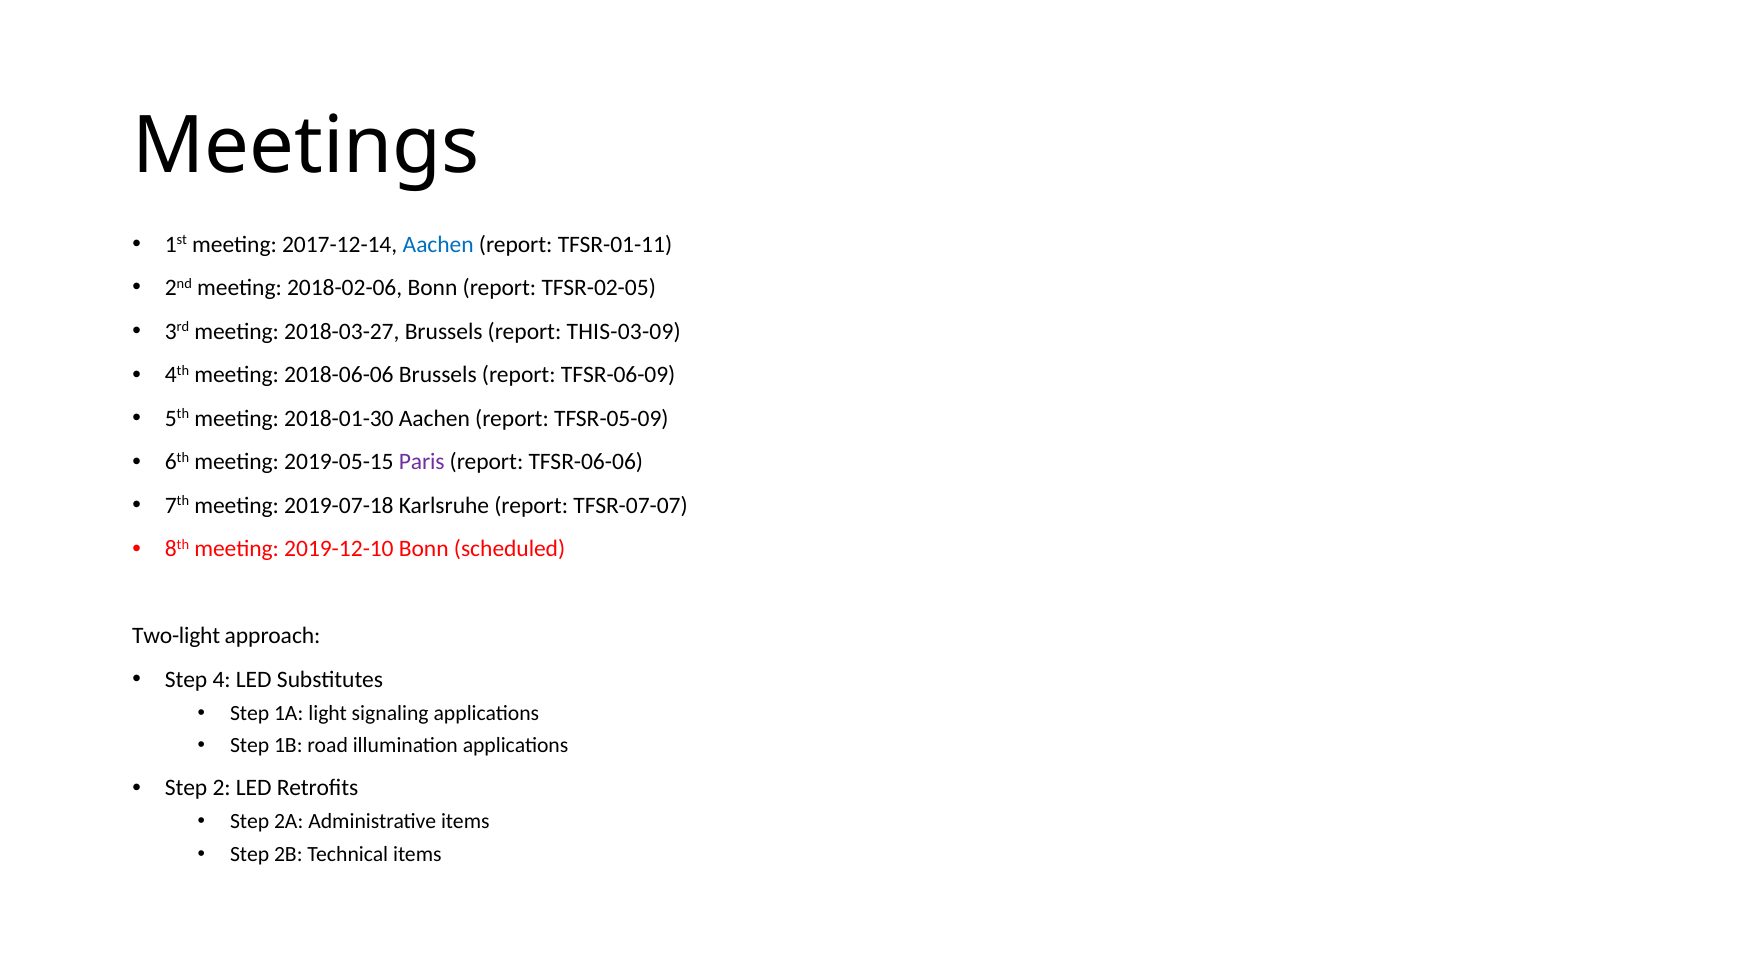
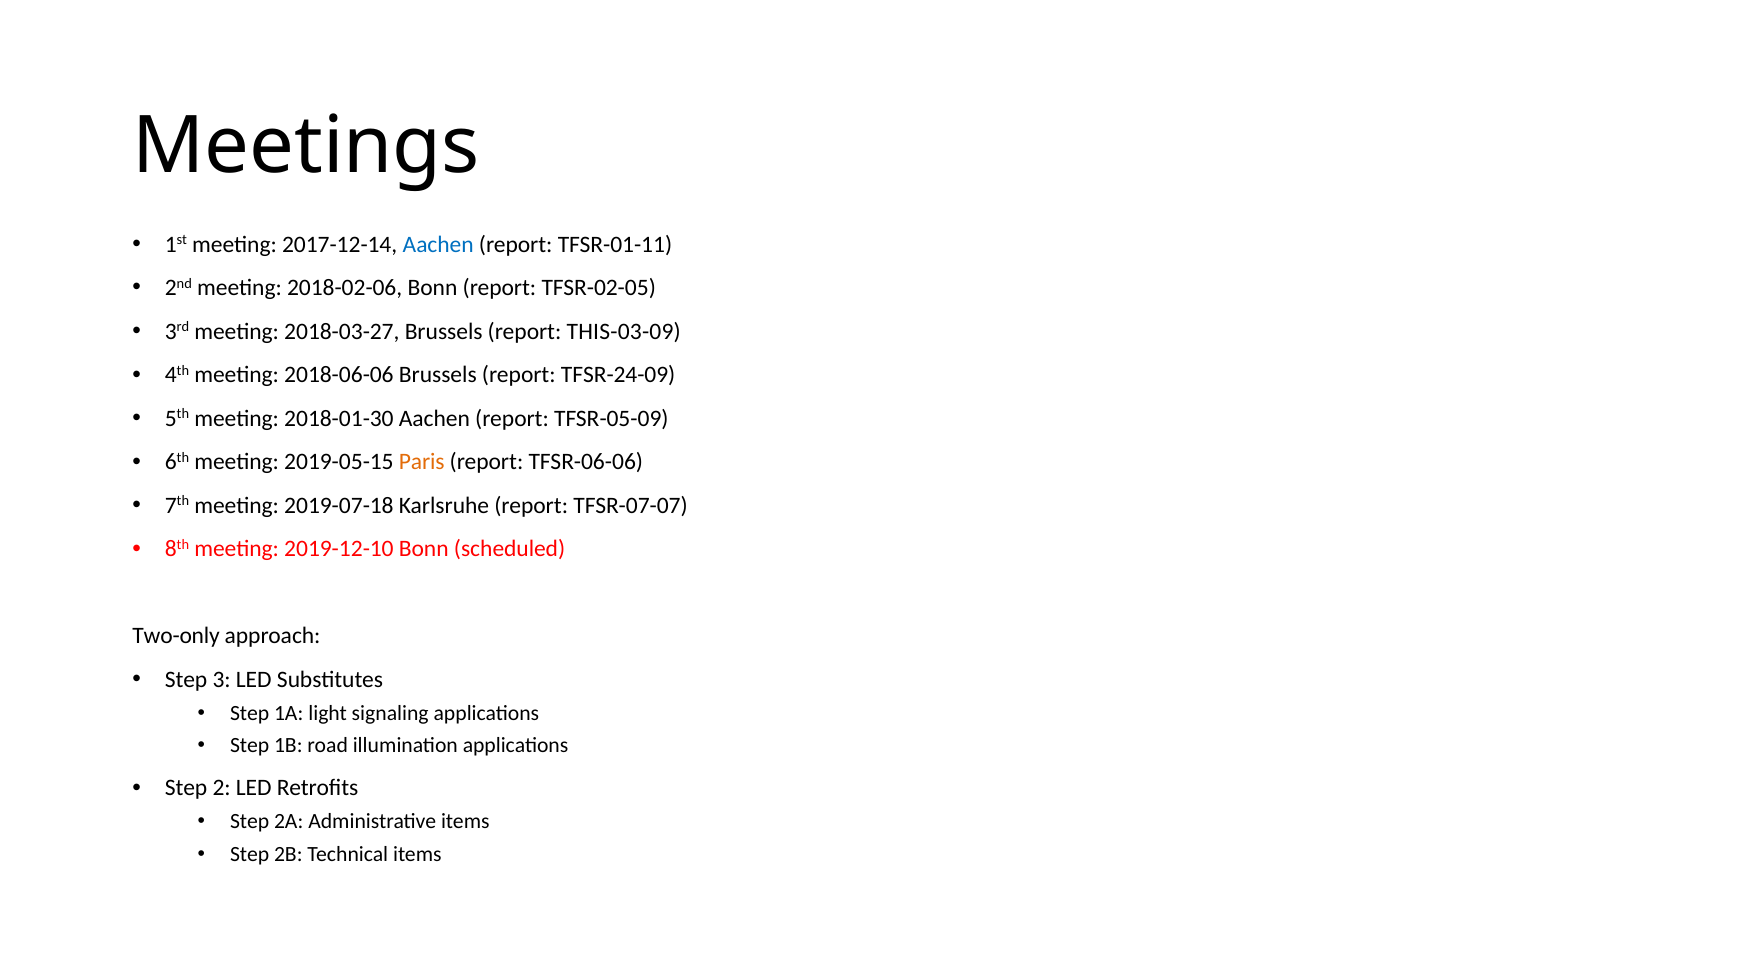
TFSR-06-09: TFSR-06-09 -> TFSR-24-09
Paris colour: purple -> orange
Two-light: Two-light -> Two-only
4: 4 -> 3
